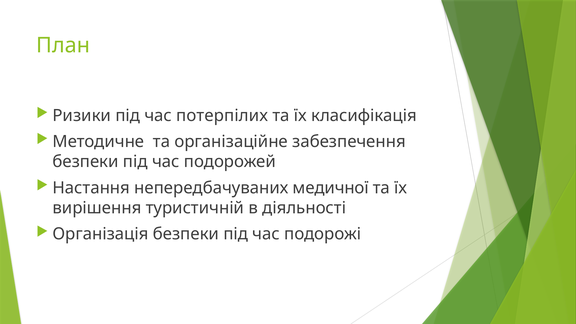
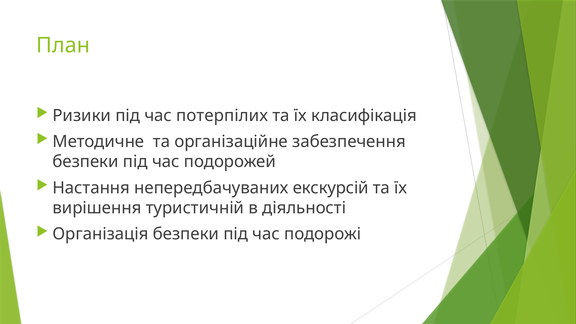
медичної: медичної -> екскурсій
